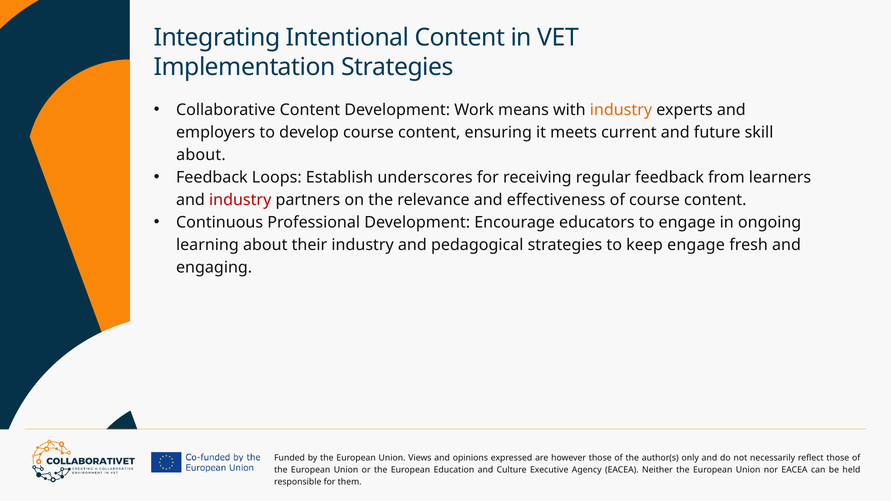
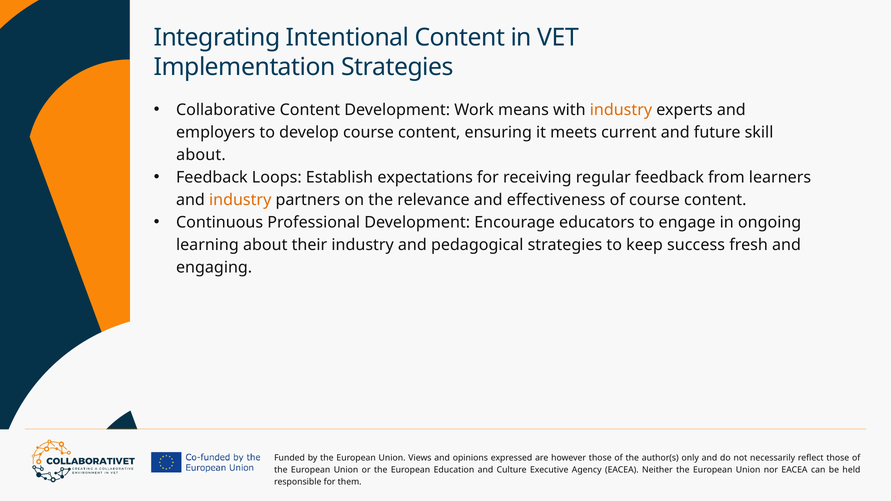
underscores: underscores -> expectations
industry at (240, 200) colour: red -> orange
keep engage: engage -> success
